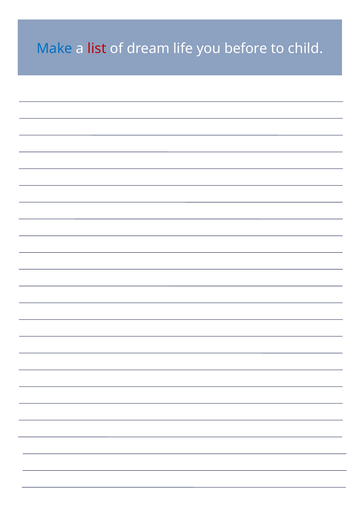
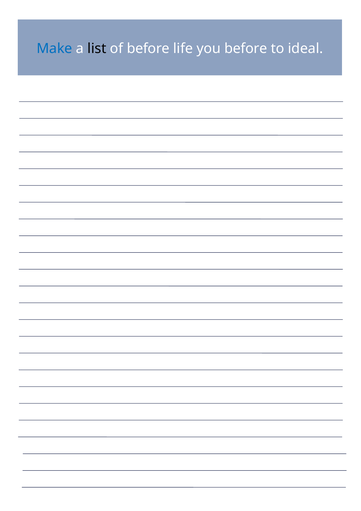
list colour: red -> black
of dream: dream -> before
child: child -> ideal
